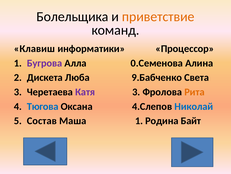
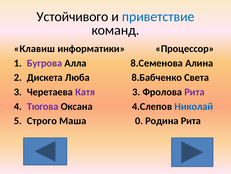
Болельщика: Болельщика -> Устойчивого
приветствие colour: orange -> blue
0.Семенова: 0.Семенова -> 8.Семенова
9.Бабченко: 9.Бабченко -> 8.Бабченко
Рита at (194, 92) colour: orange -> purple
Тюгова colour: blue -> purple
Состав: Состав -> Строго
Маша 1: 1 -> 0
Родина Байт: Байт -> Рита
